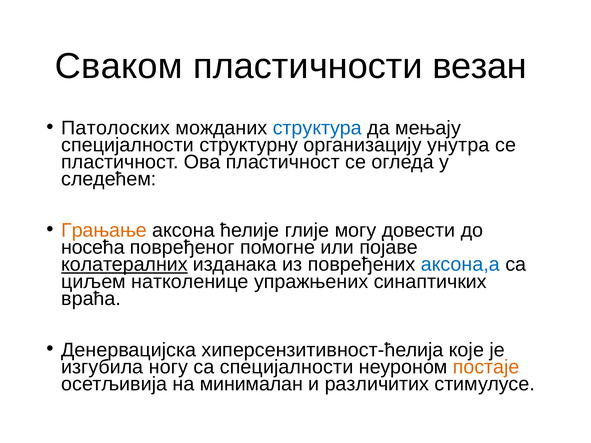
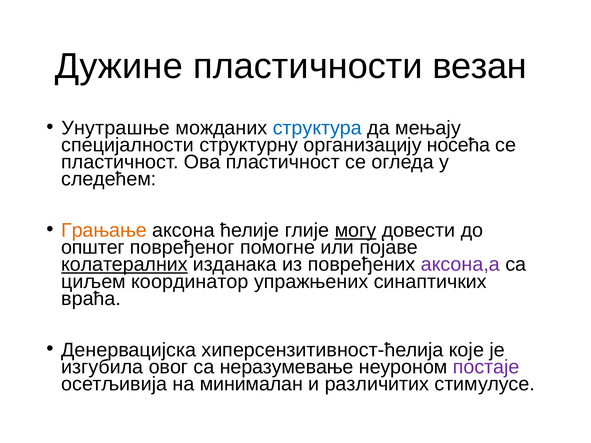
Сваком: Сваком -> Дужине
Патолоских: Патолоских -> Унутрашње
унутра: унутра -> носећа
могу underline: none -> present
носећа: носећа -> општег
аксона,а colour: blue -> purple
натколенице: натколенице -> координатор
ногу: ногу -> овог
са специјалности: специјалности -> неразумевање
постаје colour: orange -> purple
